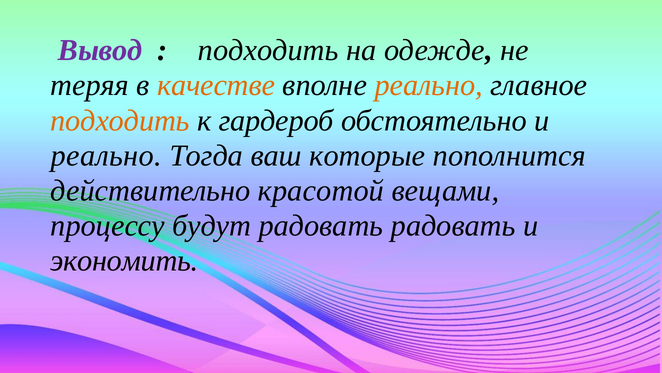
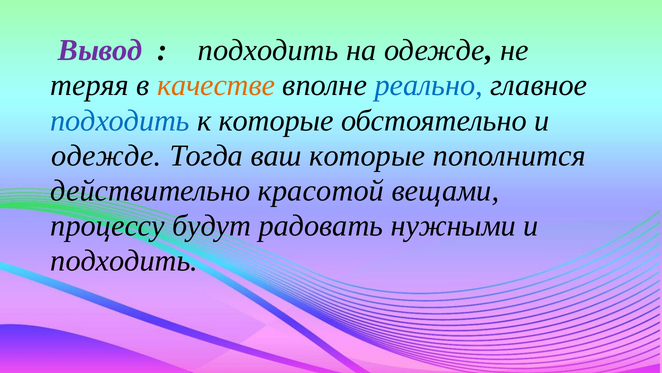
реально at (429, 85) colour: orange -> blue
подходить at (120, 120) colour: orange -> blue
к гардероб: гардероб -> которые
реально at (106, 155): реально -> одежде
радовать радовать: радовать -> нужными
экономить at (124, 260): экономить -> подходить
